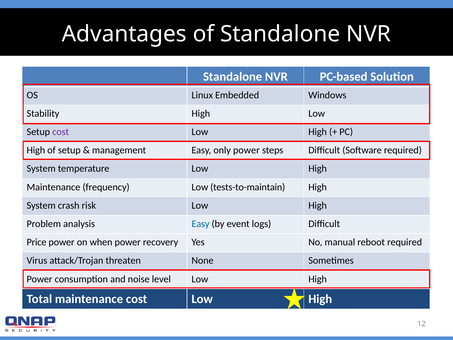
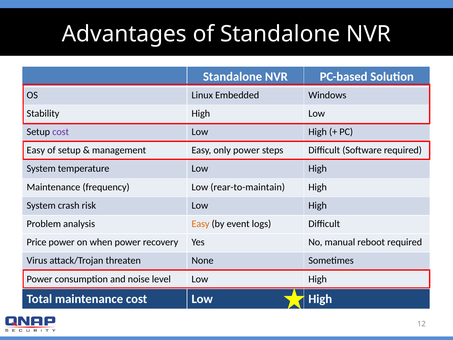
High at (36, 150): High -> Easy
tests-to-maintain: tests-to-maintain -> rear-to-maintain
Easy at (201, 224) colour: blue -> orange
